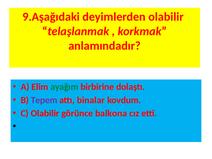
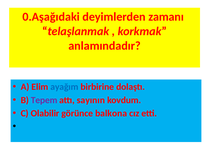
9.Aşağıdaki: 9.Aşağıdaki -> 0.Aşağıdaki
deyimlerden olabilir: olabilir -> zamanı
ayağım colour: green -> blue
binalar: binalar -> sayının
